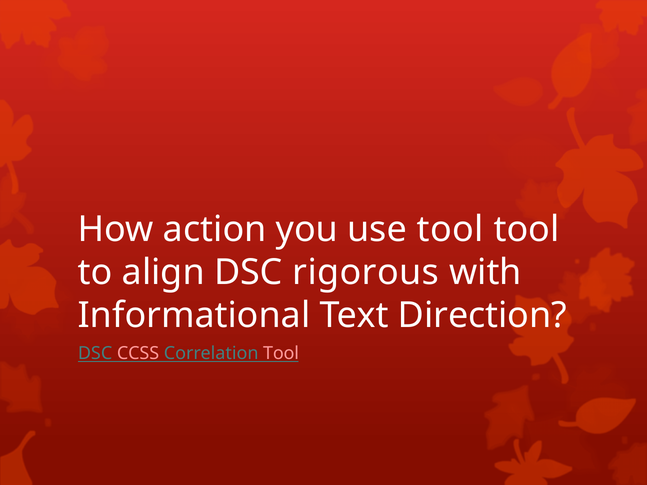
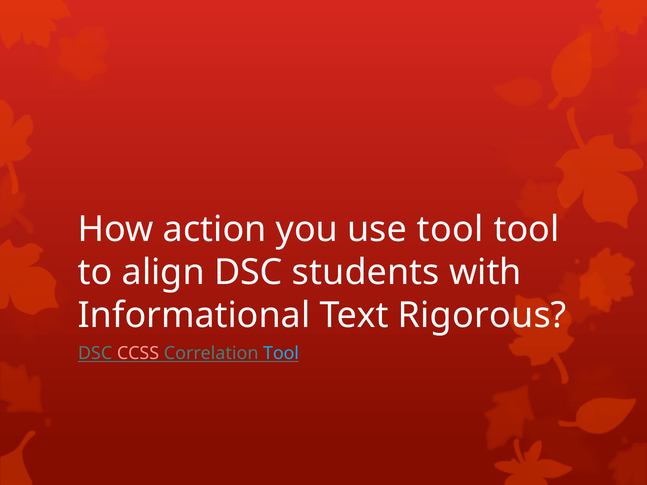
rigorous: rigorous -> students
Direction: Direction -> Rigorous
Tool at (281, 353) colour: pink -> light blue
